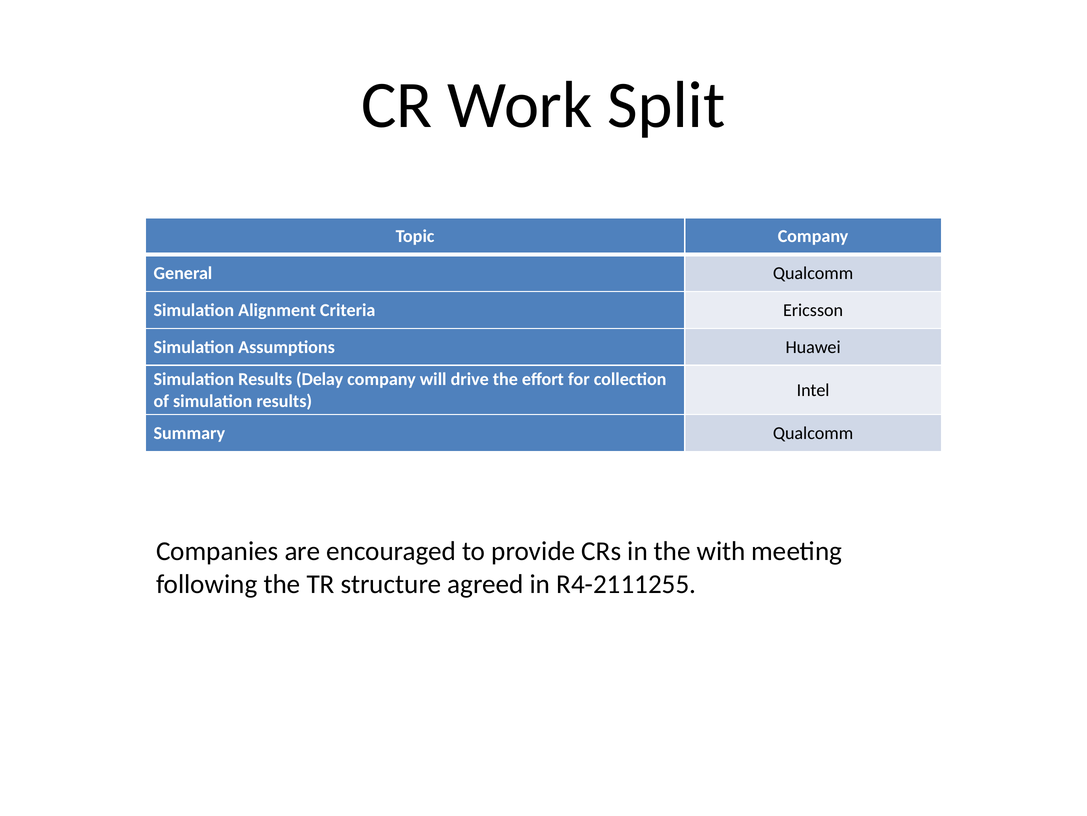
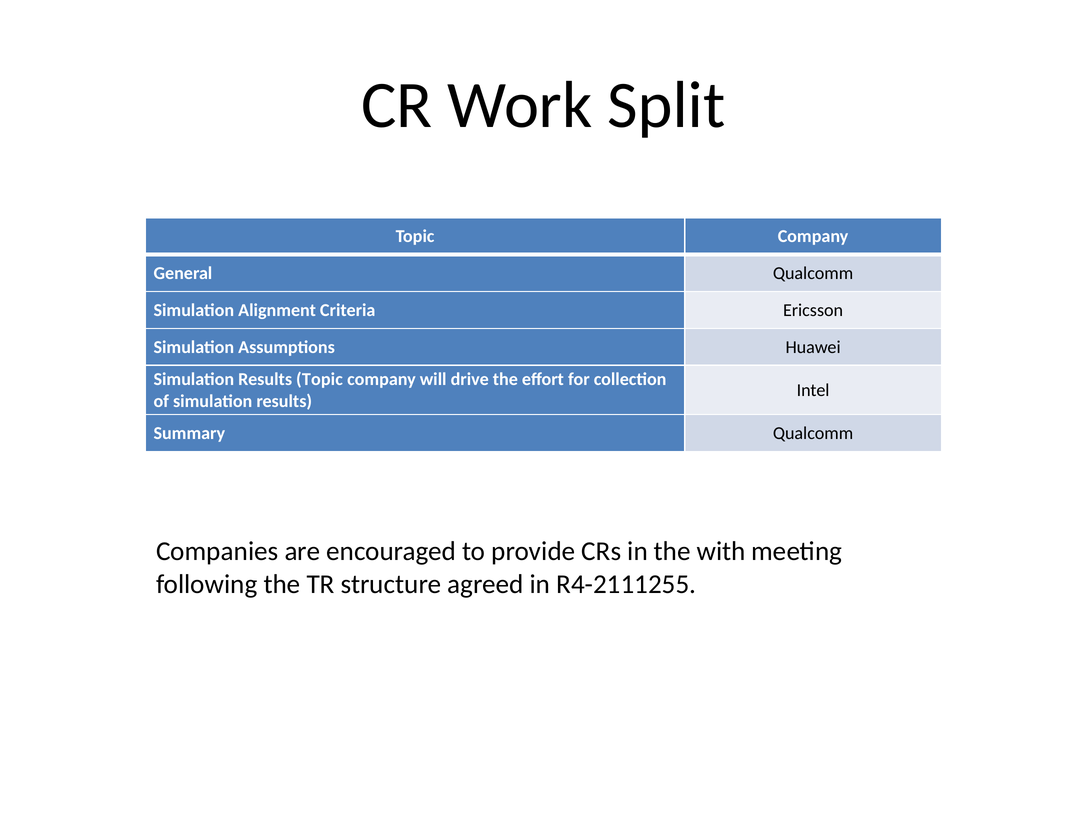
Results Delay: Delay -> Topic
